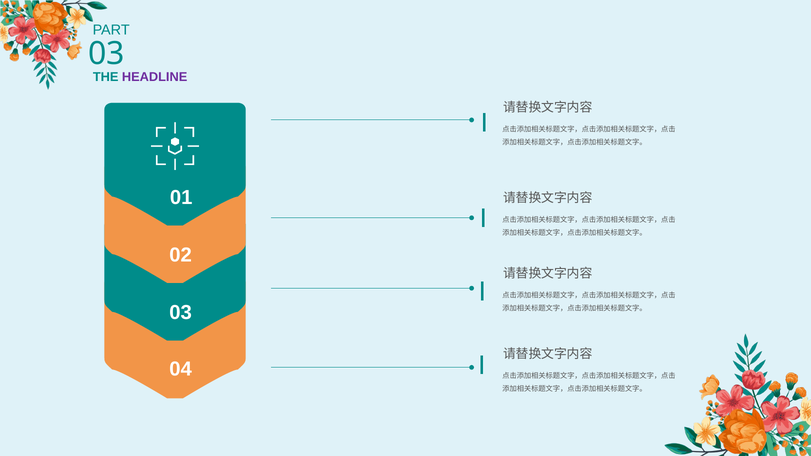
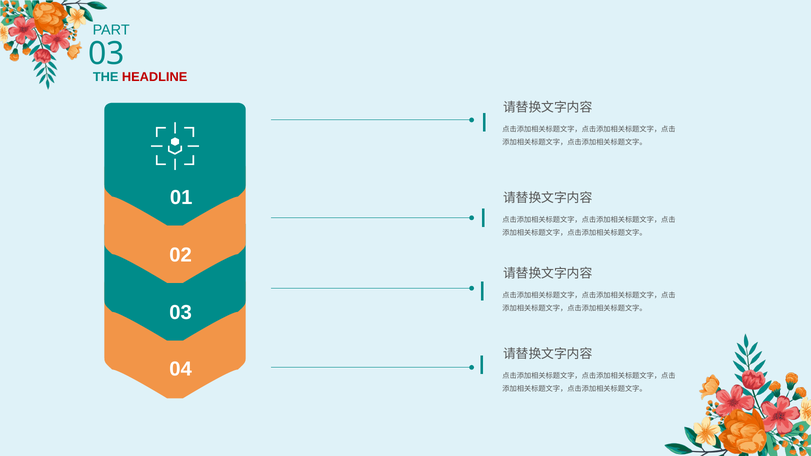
HEADLINE colour: purple -> red
